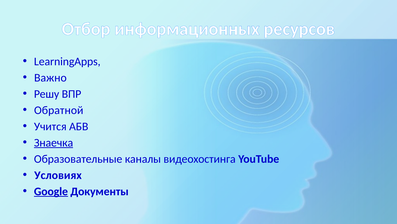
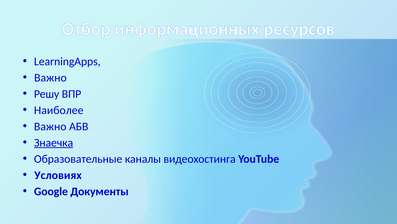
Обратной: Обратной -> Наиболее
Учится at (50, 126): Учится -> Важно
Google underline: present -> none
